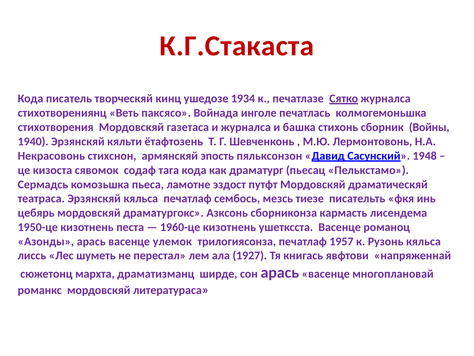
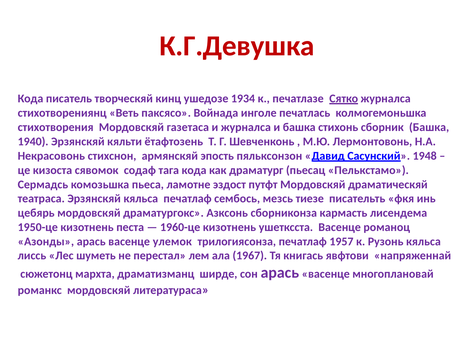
К.Г.Стакаста: К.Г.Стакаста -> К.Г.Девушка
сборник Войны: Войны -> Башка
1927: 1927 -> 1967
